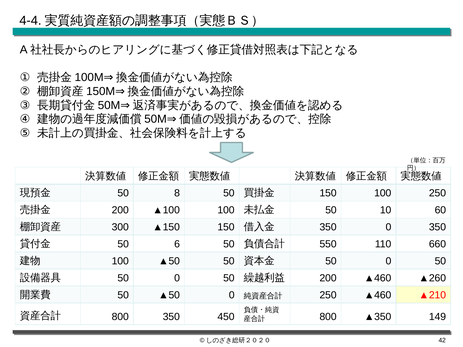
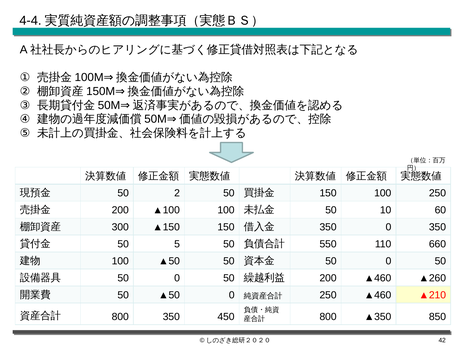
8: 8 -> 2
6: 6 -> 5
149: 149 -> 850
